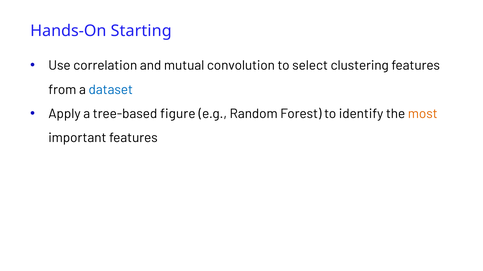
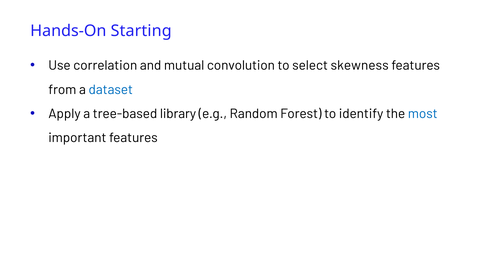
clustering: clustering -> skewness
figure: figure -> library
most colour: orange -> blue
